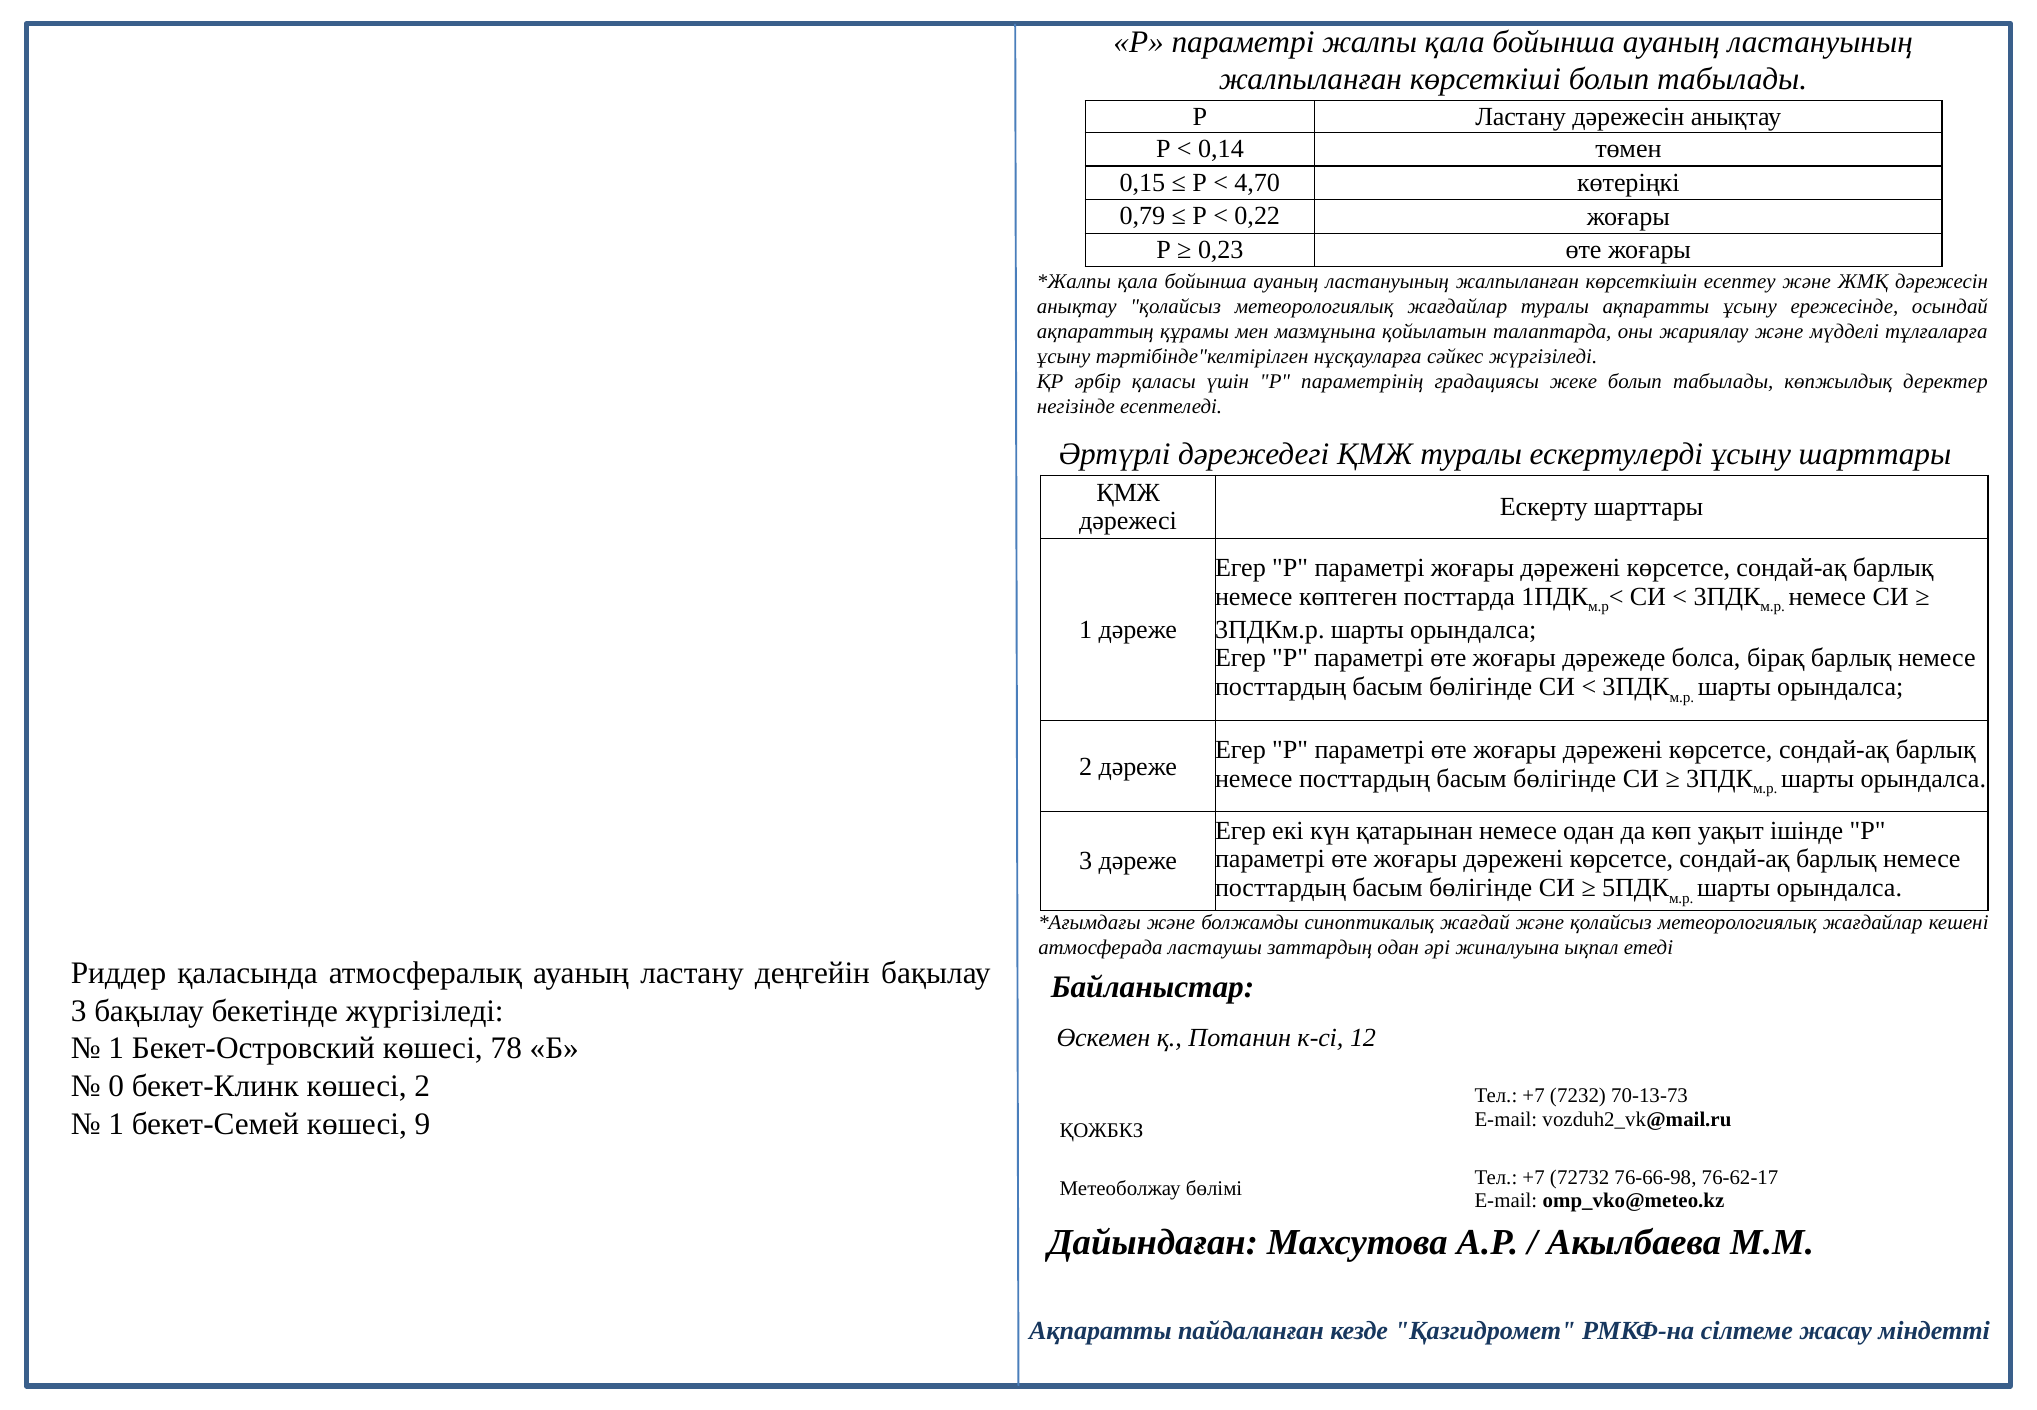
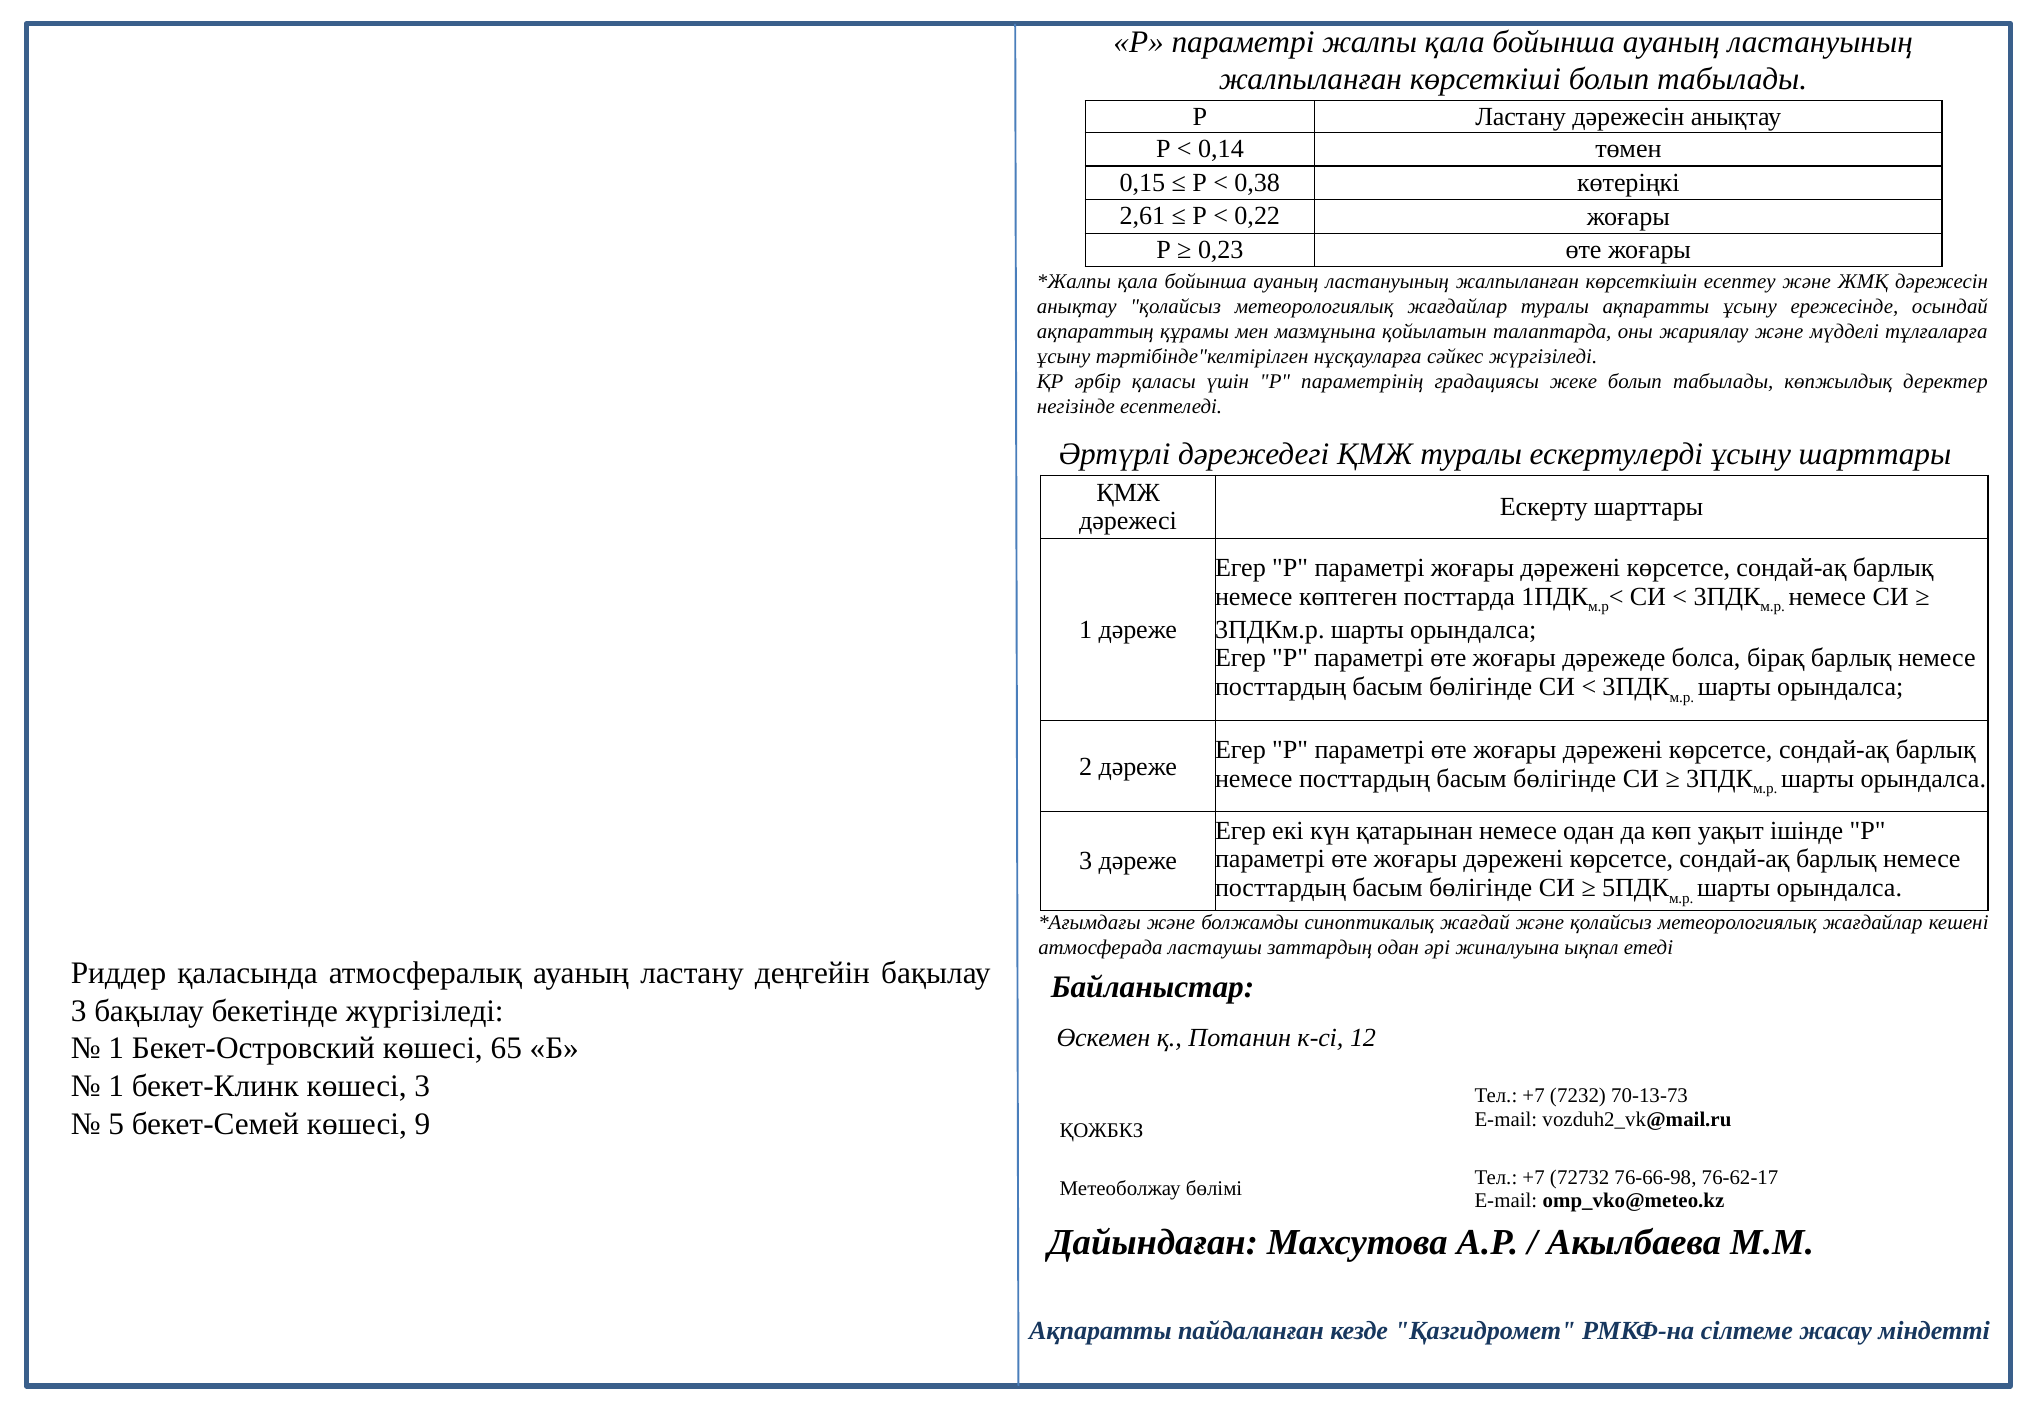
4,70: 4,70 -> 0,38
0,79: 0,79 -> 2,61
78: 78 -> 65
0 at (116, 1086): 0 -> 1
көшесі 2: 2 -> 3
1 at (116, 1124): 1 -> 5
